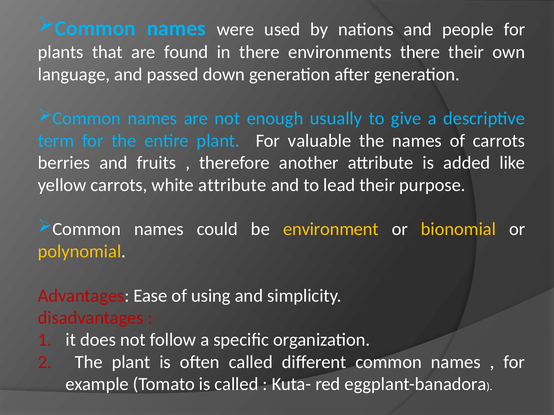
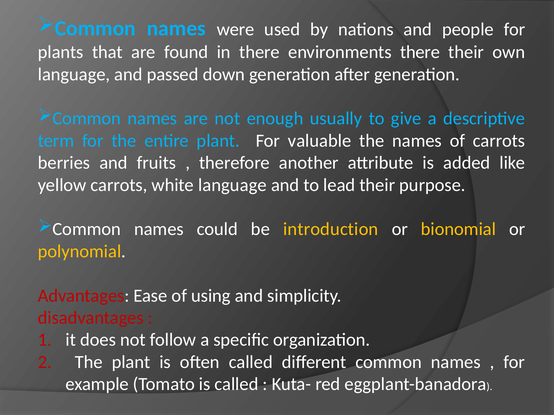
white attribute: attribute -> language
environment: environment -> introduction
